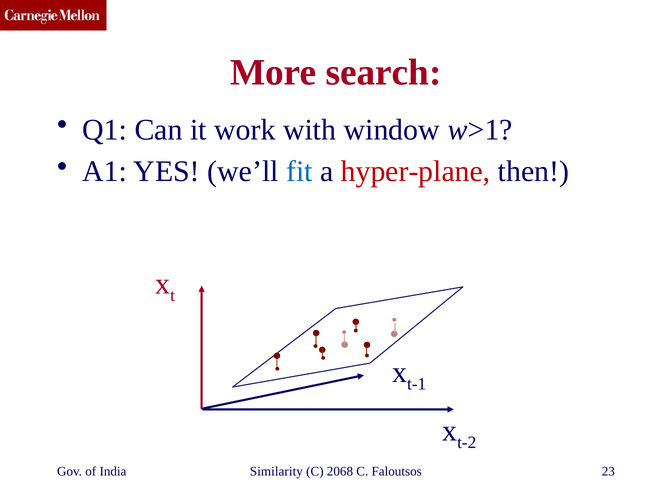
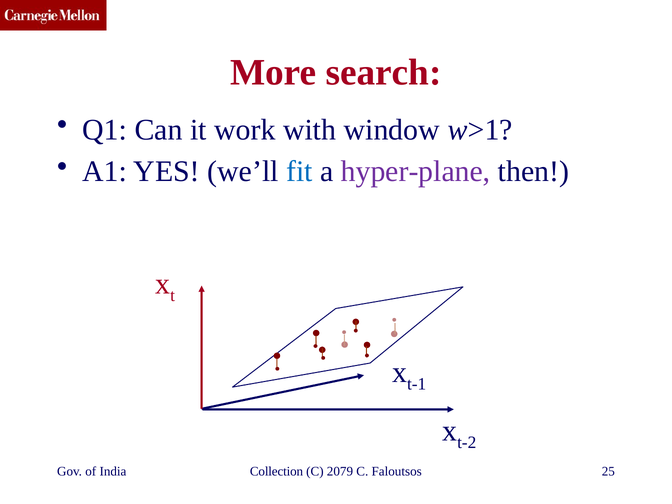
hyper-plane colour: red -> purple
Similarity: Similarity -> Collection
2068: 2068 -> 2079
23: 23 -> 25
